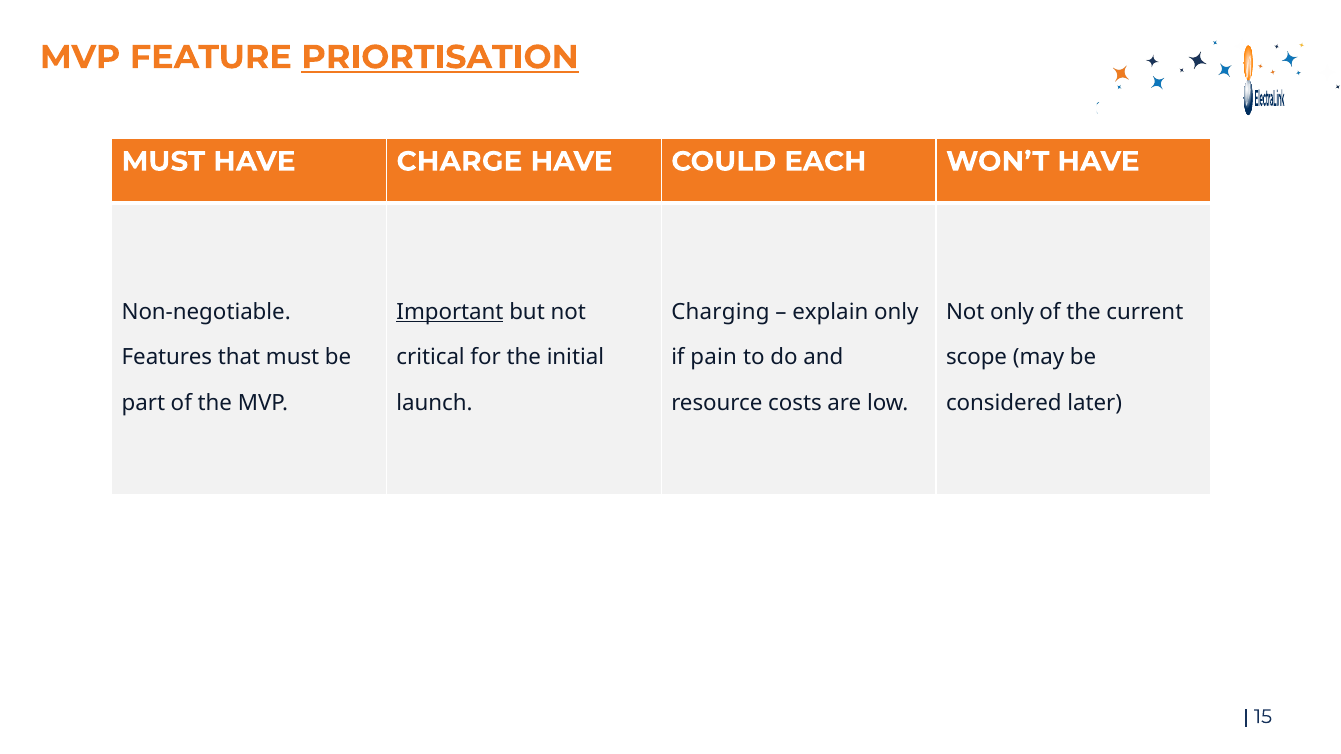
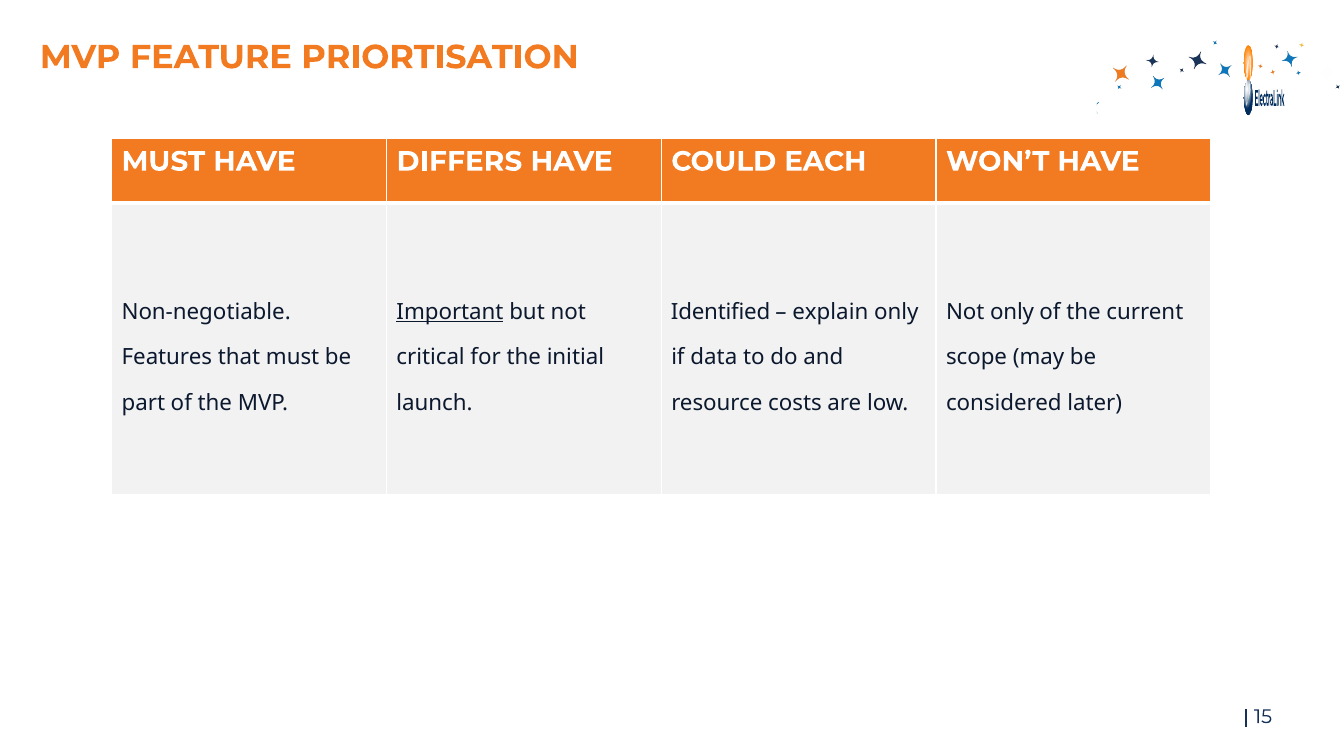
PRIORTISATION underline: present -> none
CHARGE: CHARGE -> DIFFERS
Charging: Charging -> Identified
pain: pain -> data
